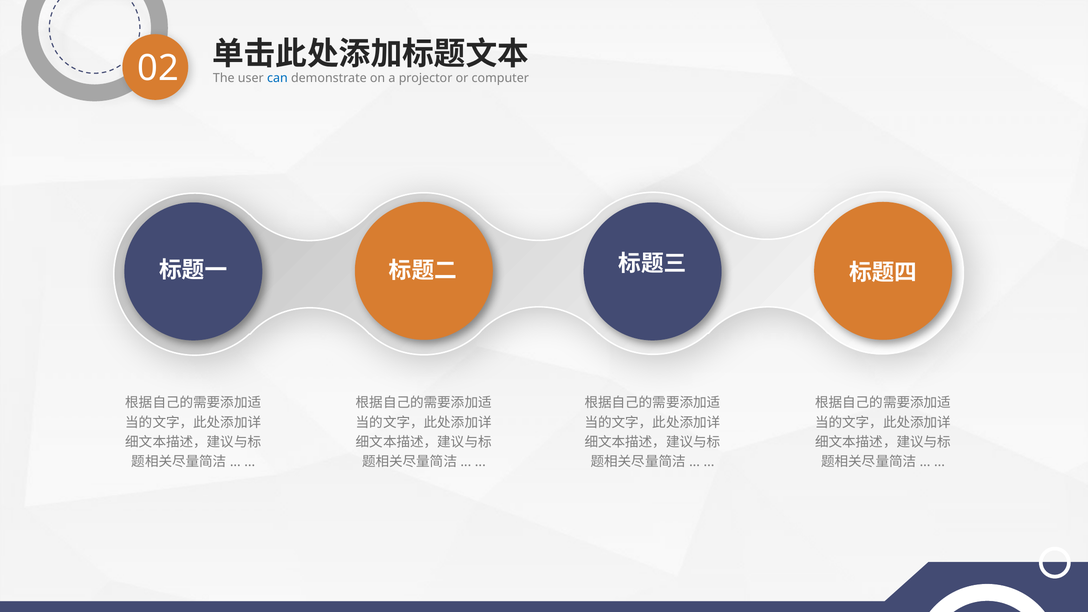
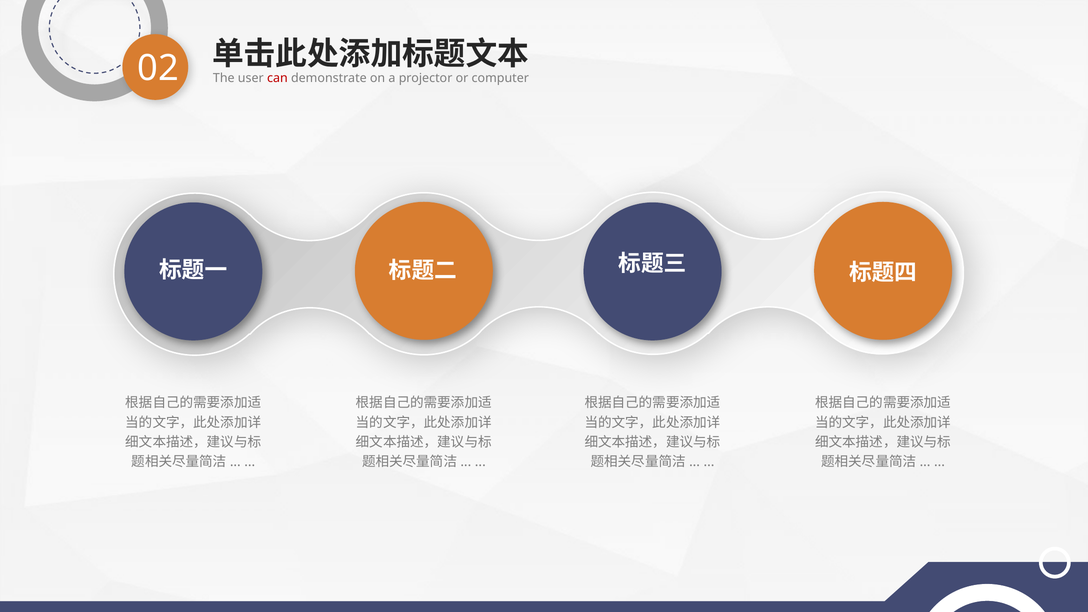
can colour: blue -> red
